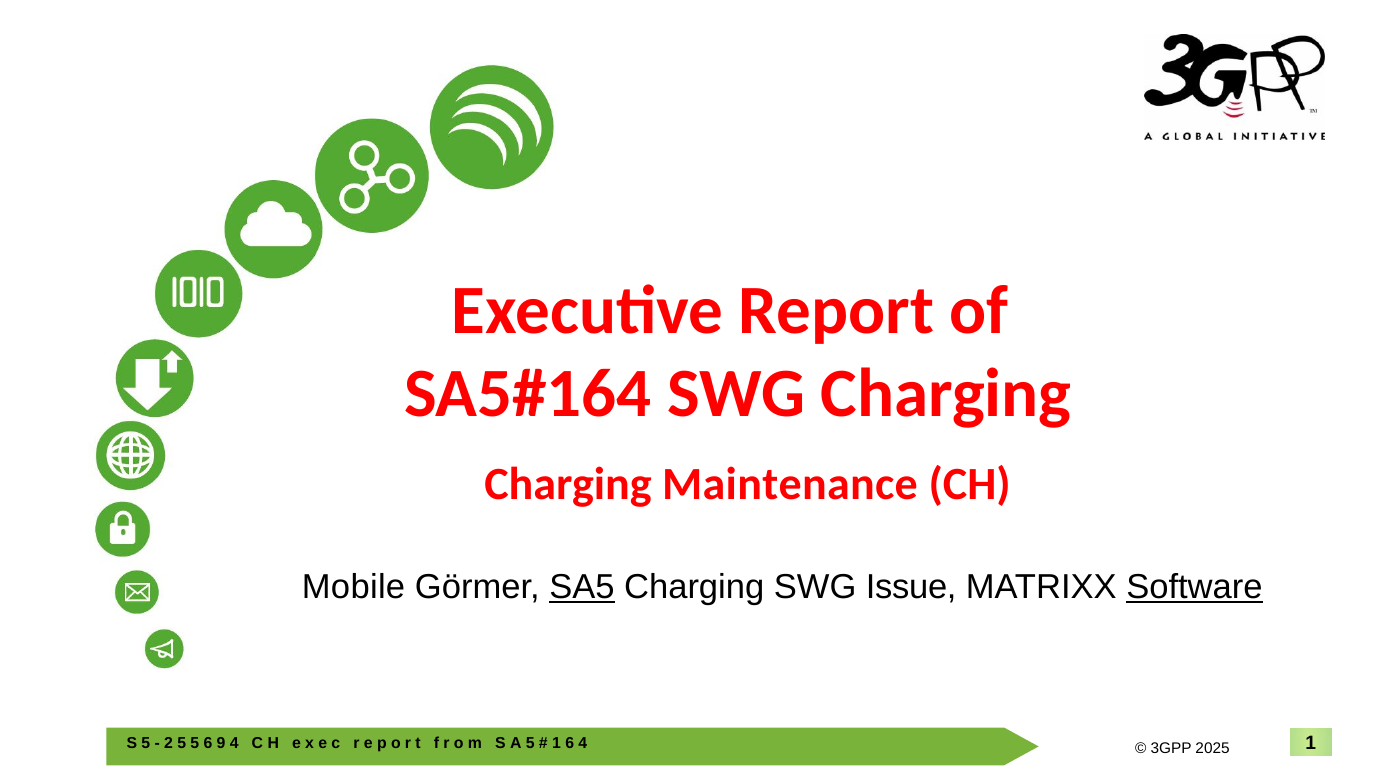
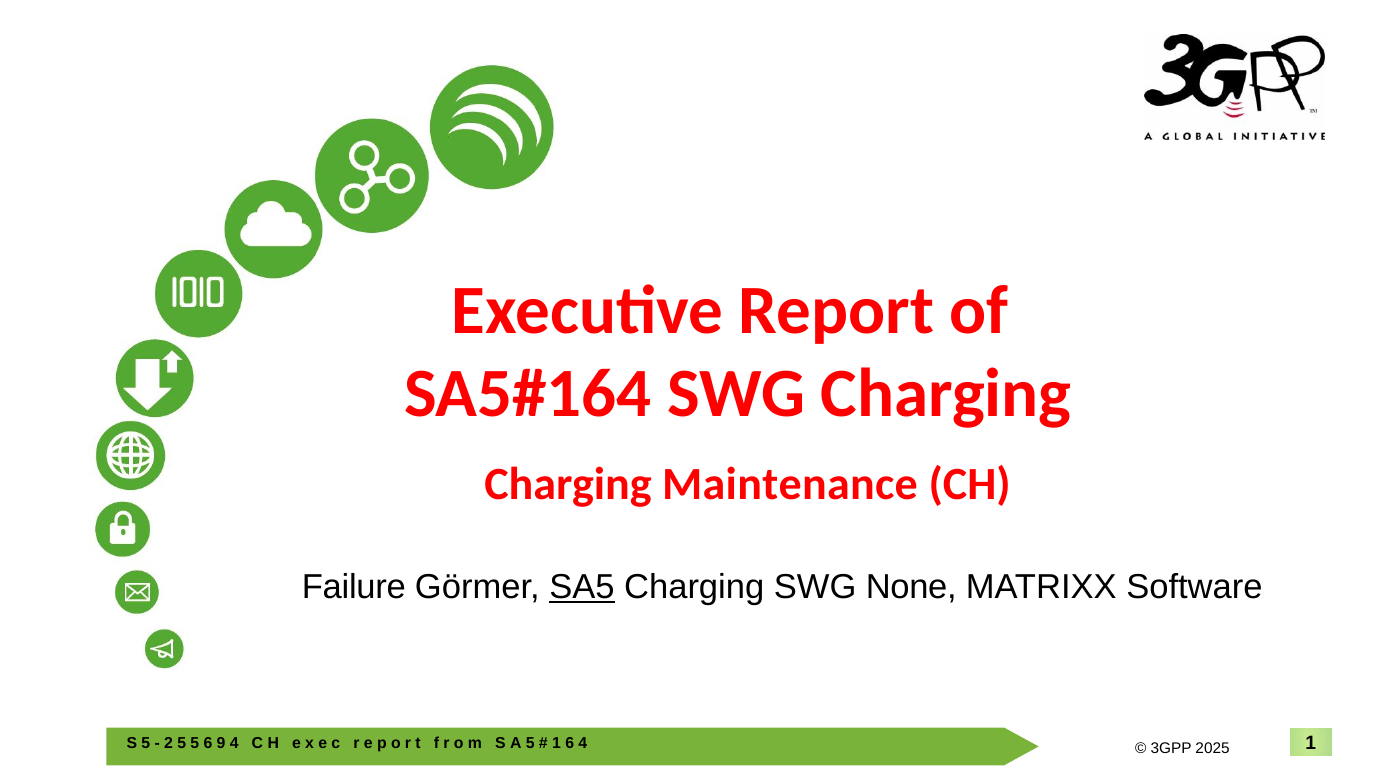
Mobile: Mobile -> Failure
Issue: Issue -> None
Software underline: present -> none
